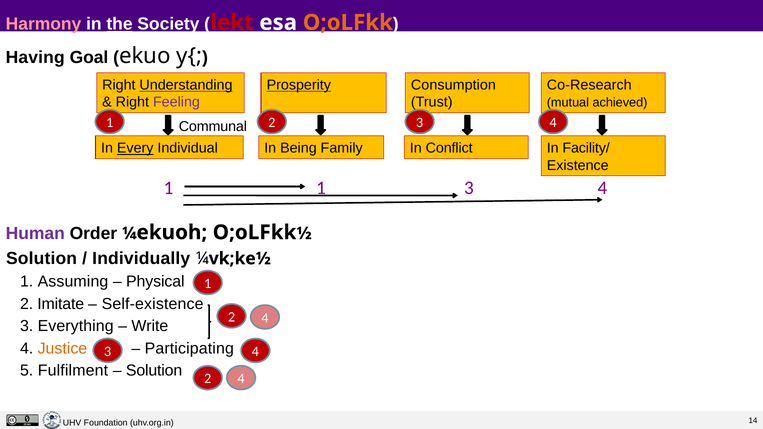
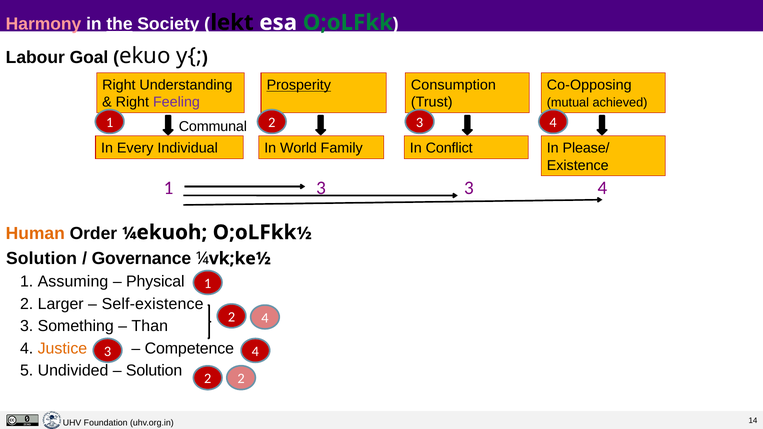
lekt colour: red -> black
O;oLFkk colour: orange -> green
Having: Having -> Labour
Understanding underline: present -> none
Co-Research: Co-Research -> Co-Opposing
Facility/: Facility/ -> Please/
Every underline: present -> none
Being: Being -> World
1 at (321, 188): 1 -> 3
Human colour: purple -> orange
Individually: Individually -> Governance
Imitate: Imitate -> Larger
Everything: Everything -> Something
Write: Write -> Than
Participating: Participating -> Competence
Fulfilment: Fulfilment -> Undivided
4 at (241, 379): 4 -> 2
